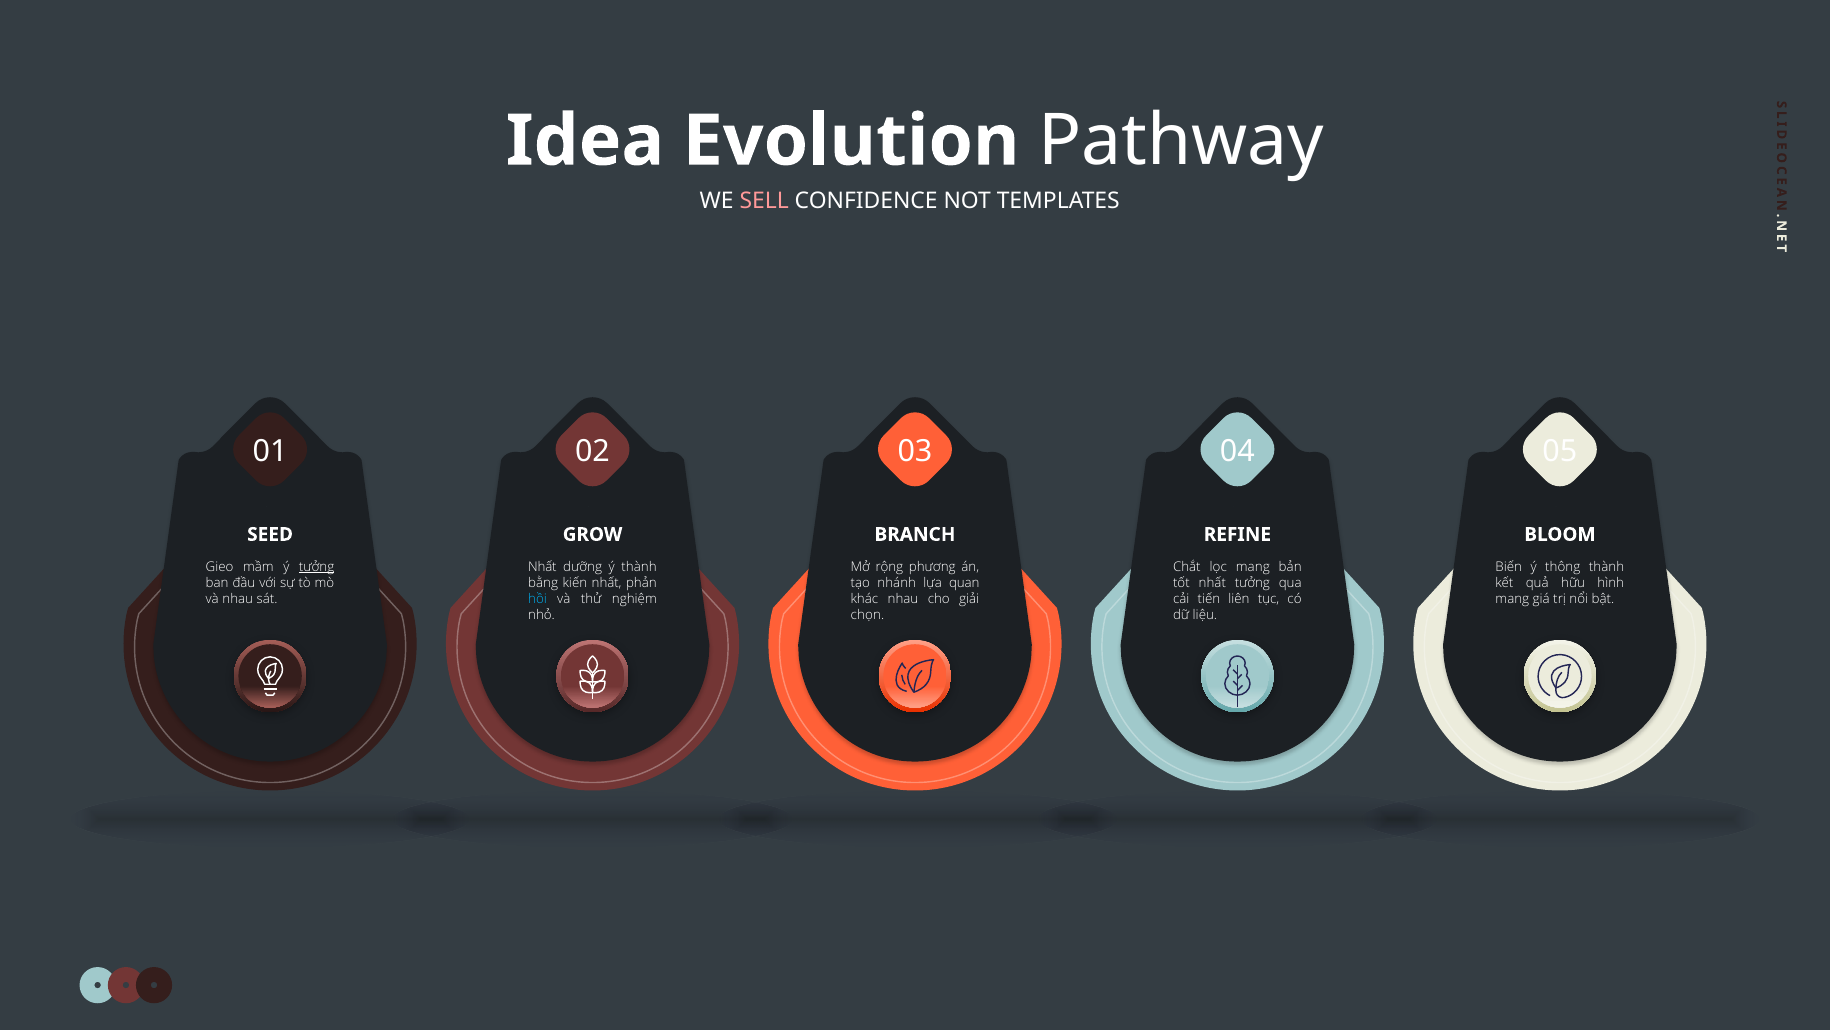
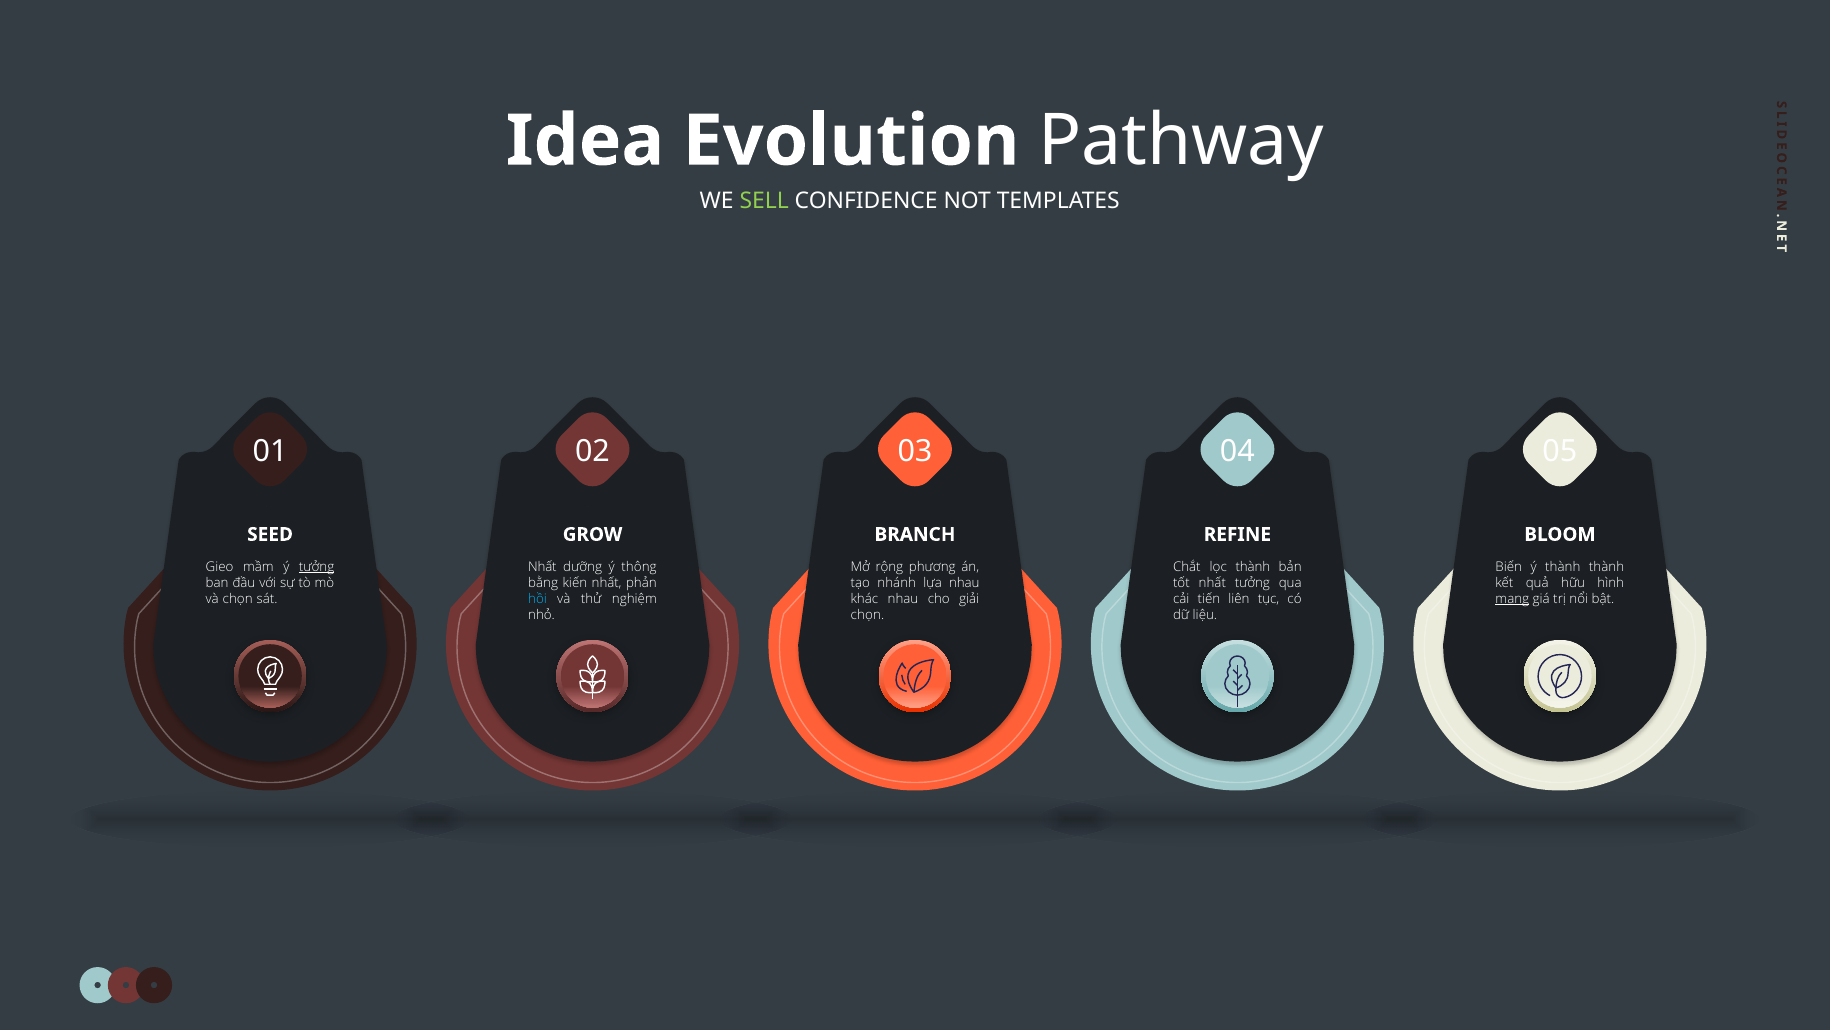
SELL colour: pink -> light green
ý thành: thành -> thông
lọc mang: mang -> thành
ý thông: thông -> thành
lựa quan: quan -> nhau
và nhau: nhau -> chọn
mang at (1512, 598) underline: none -> present
